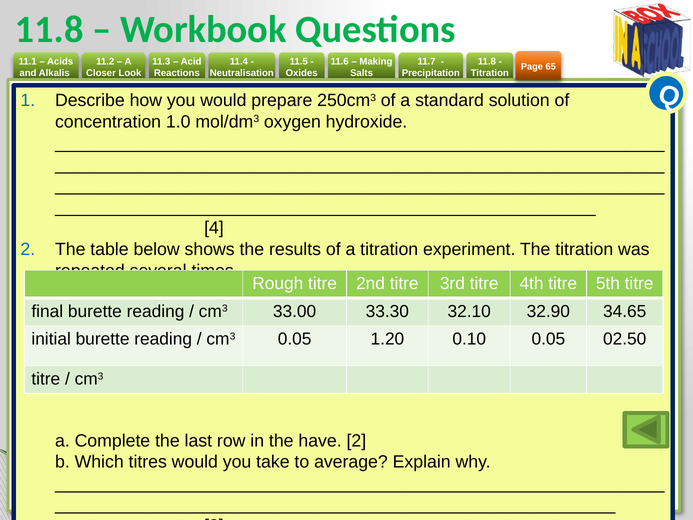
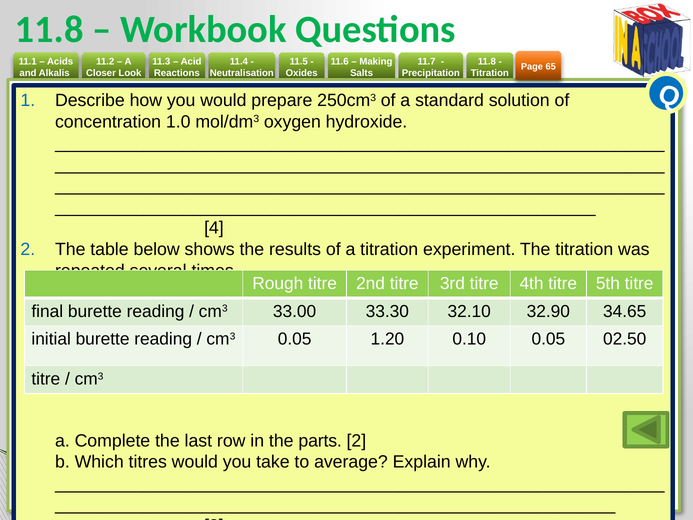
have: have -> parts
